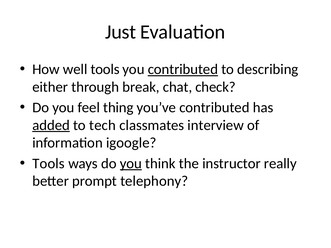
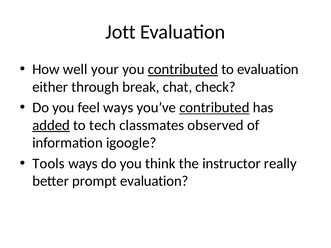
Just: Just -> Jott
well tools: tools -> your
to describing: describing -> evaluation
feel thing: thing -> ways
contributed at (214, 108) underline: none -> present
interview: interview -> observed
you at (131, 164) underline: present -> none
prompt telephony: telephony -> evaluation
